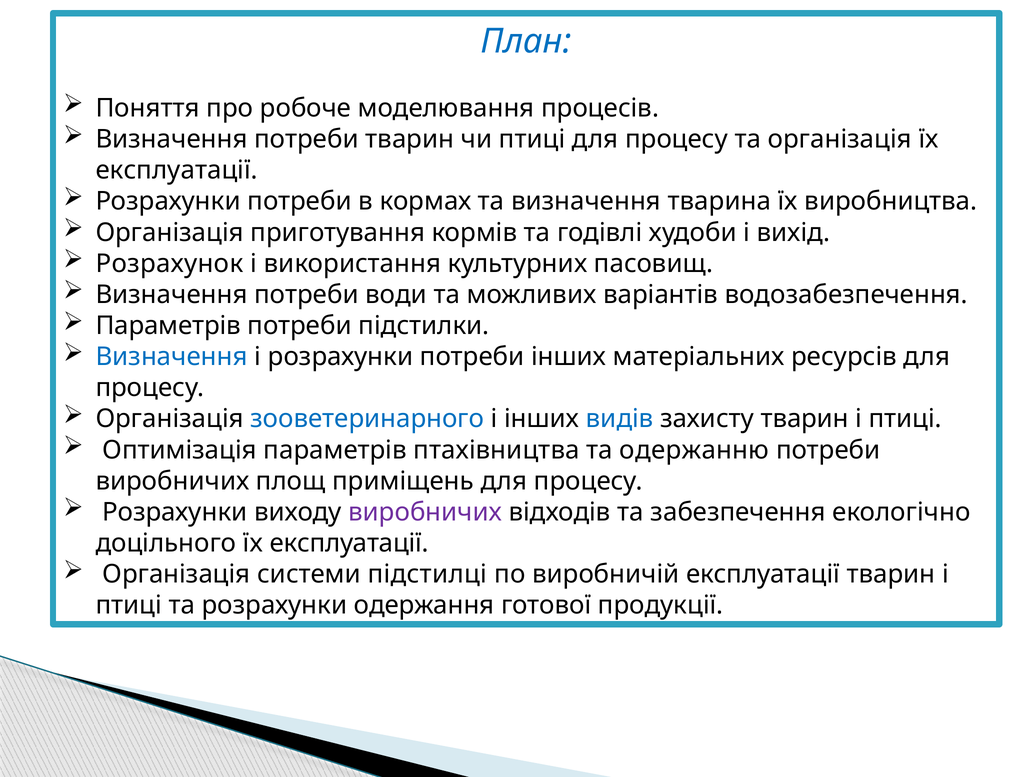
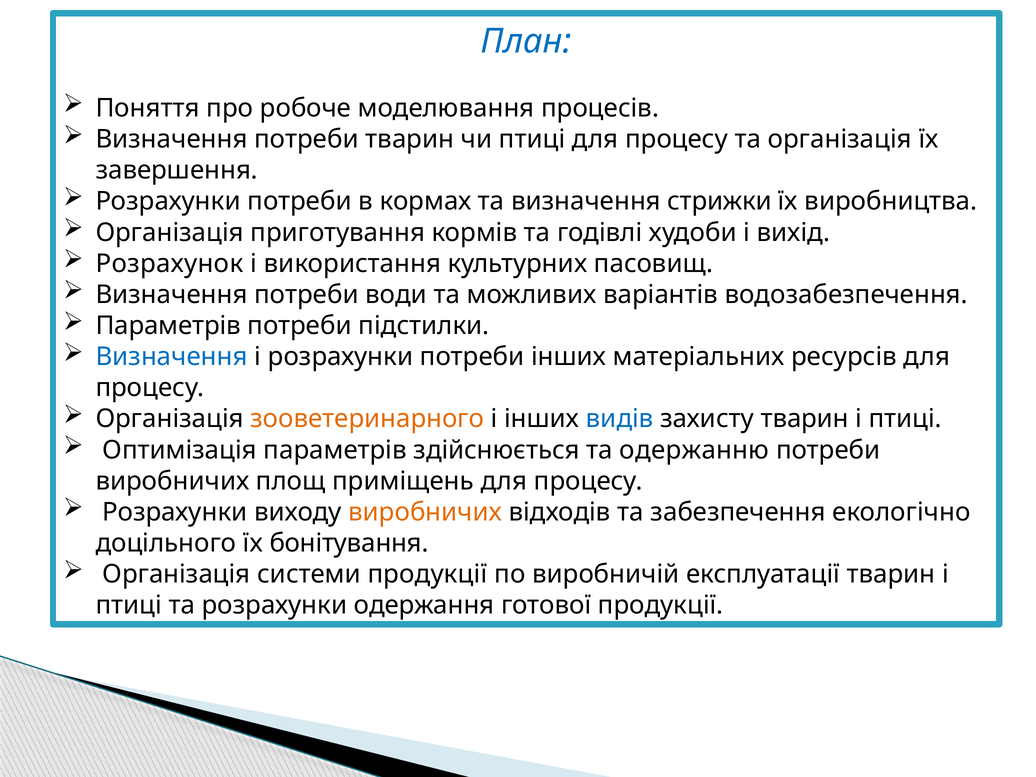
експлуатації at (177, 170): експлуатації -> завершення
тварина: тварина -> стрижки
зооветеринарного colour: blue -> orange
птахівництва: птахівництва -> здійснюється
виробничих at (425, 512) colour: purple -> orange
доцільного їх експлуатації: експлуатації -> бонітування
системи підстилці: підстилці -> продукції
